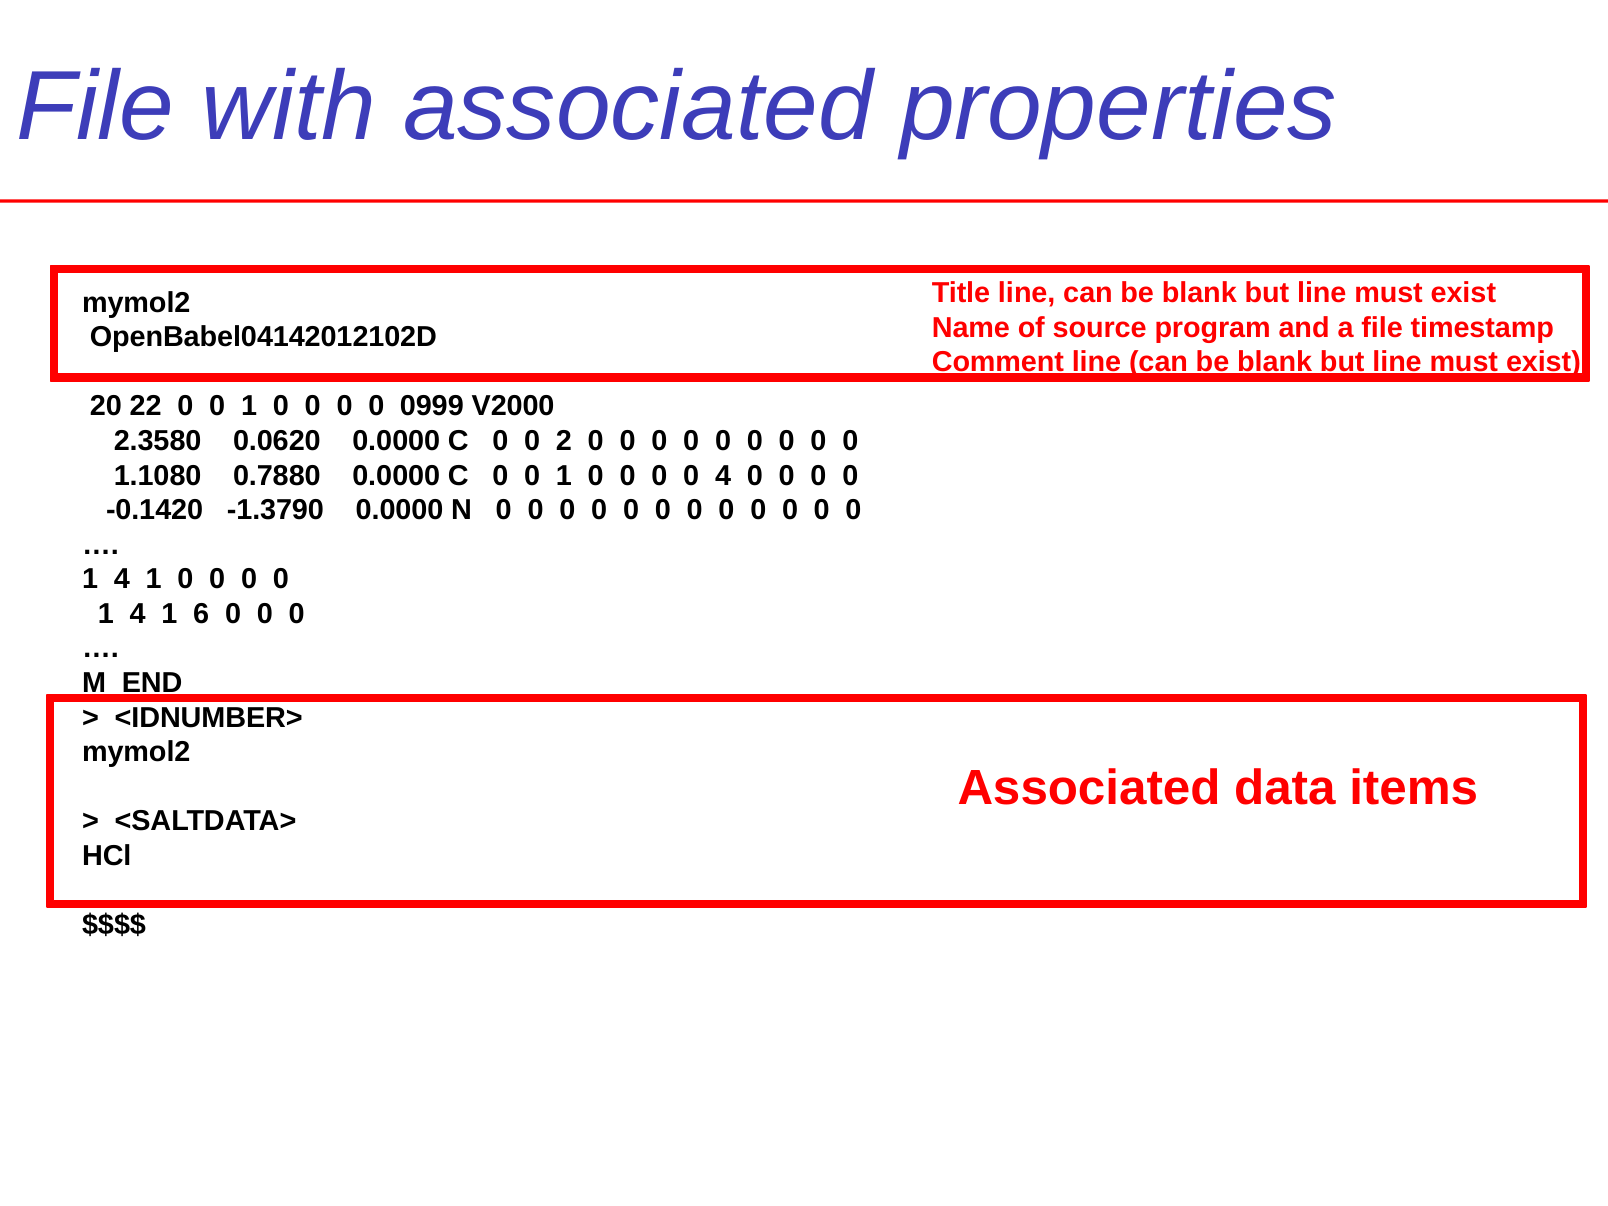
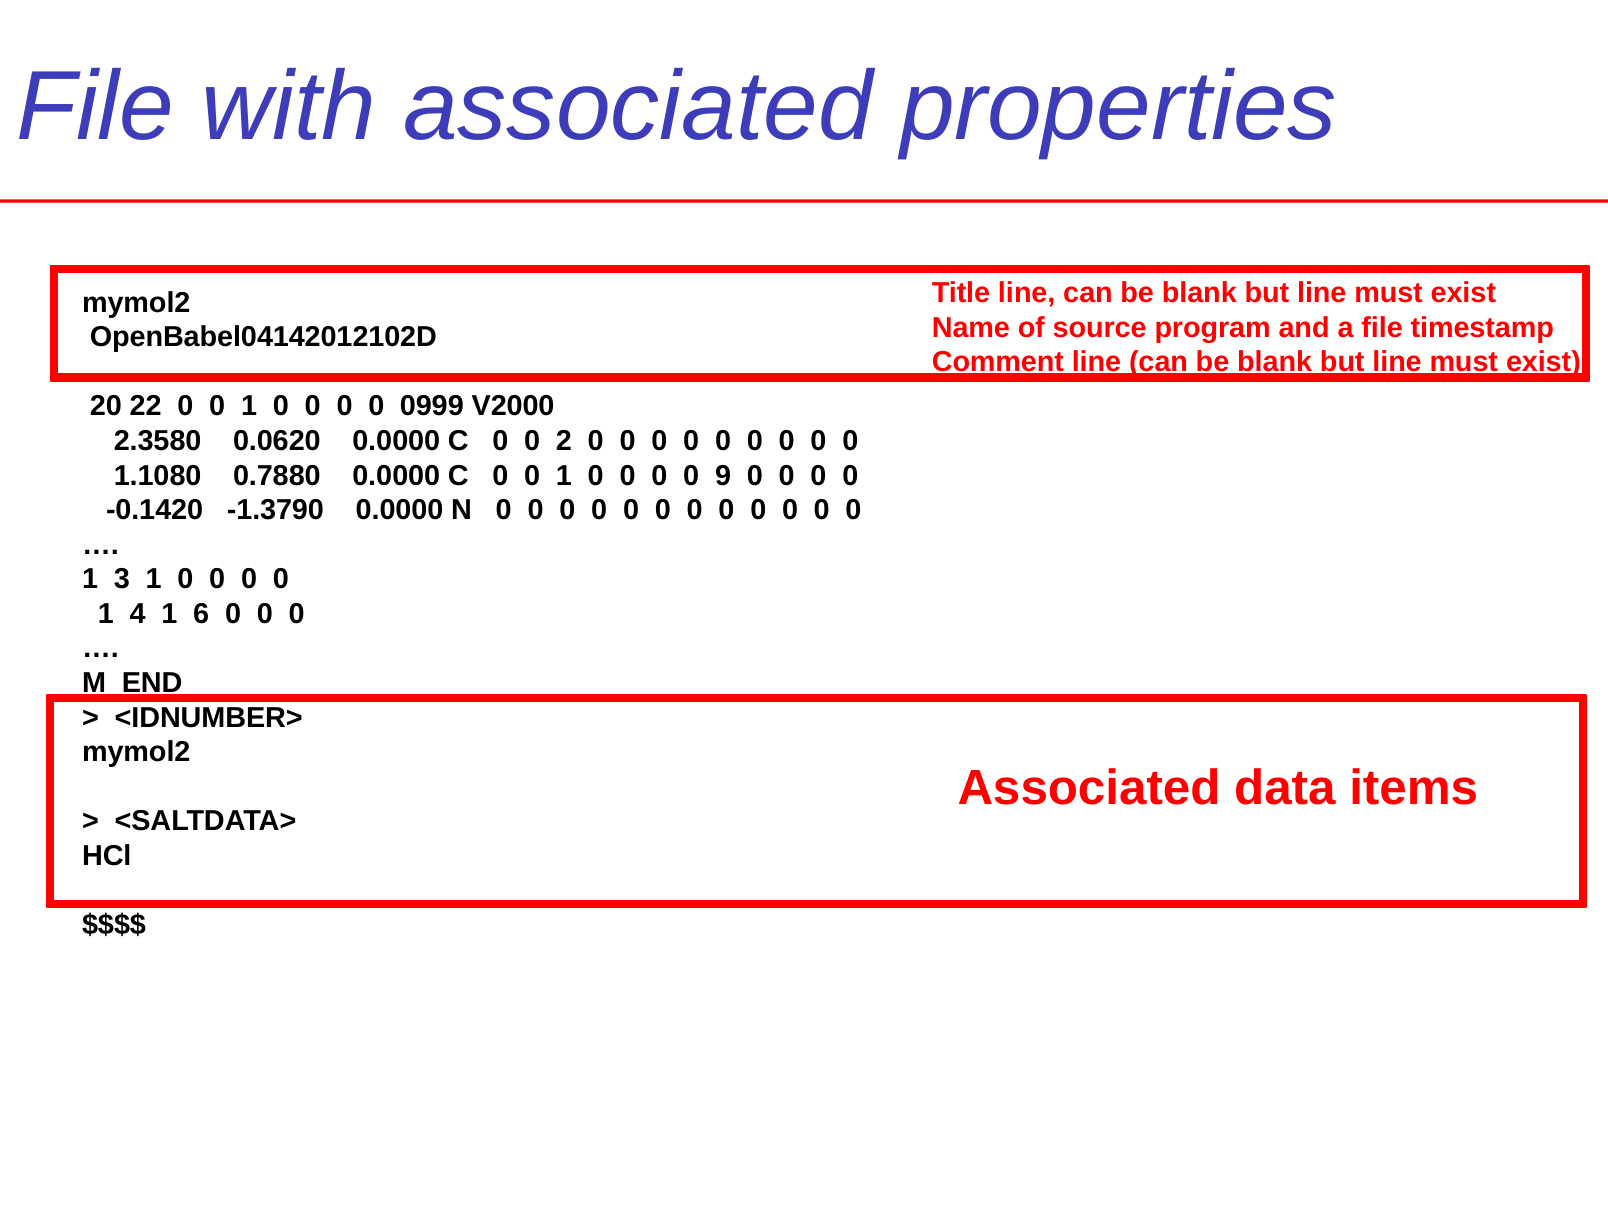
0 4: 4 -> 9
4 at (122, 579): 4 -> 3
